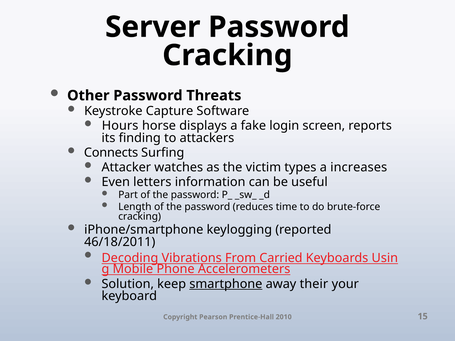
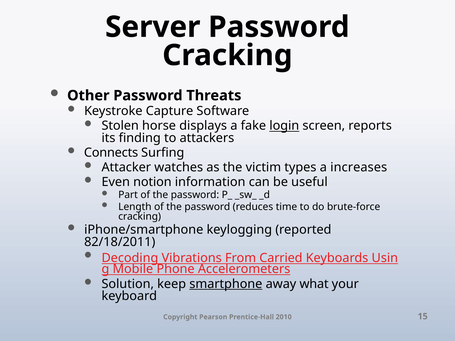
Hours: Hours -> Stolen
login underline: none -> present
letters: letters -> notion
46/18/2011: 46/18/2011 -> 82/18/2011
their: their -> what
